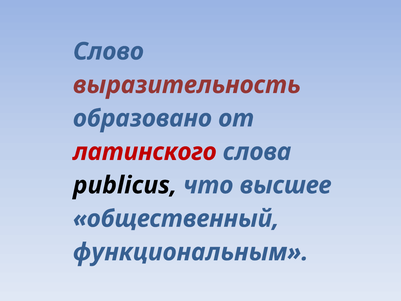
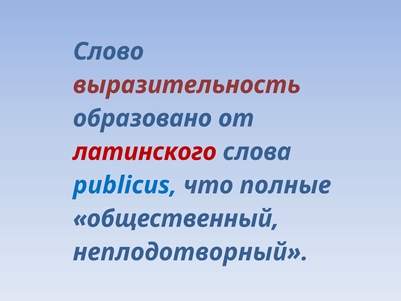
publicus colour: black -> blue
высшее: высшее -> полные
функциональным: функциональным -> неплодотворный
